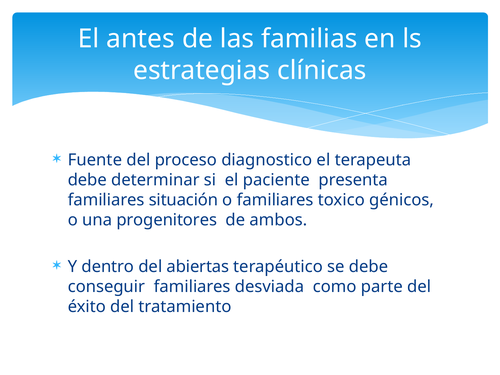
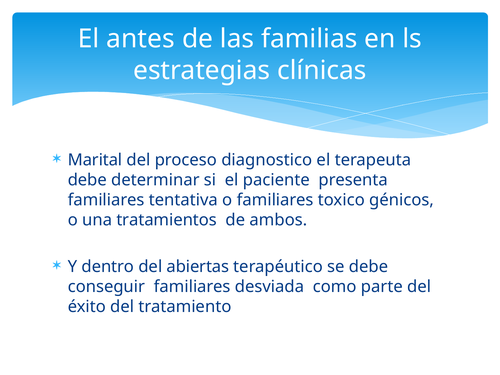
Fuente: Fuente -> Marital
situación: situación -> tentativa
progenitores: progenitores -> tratamientos
